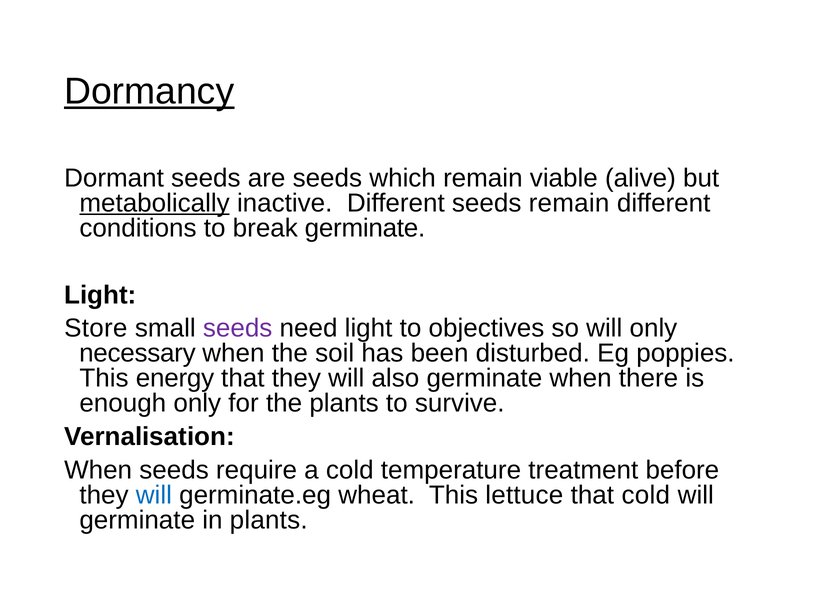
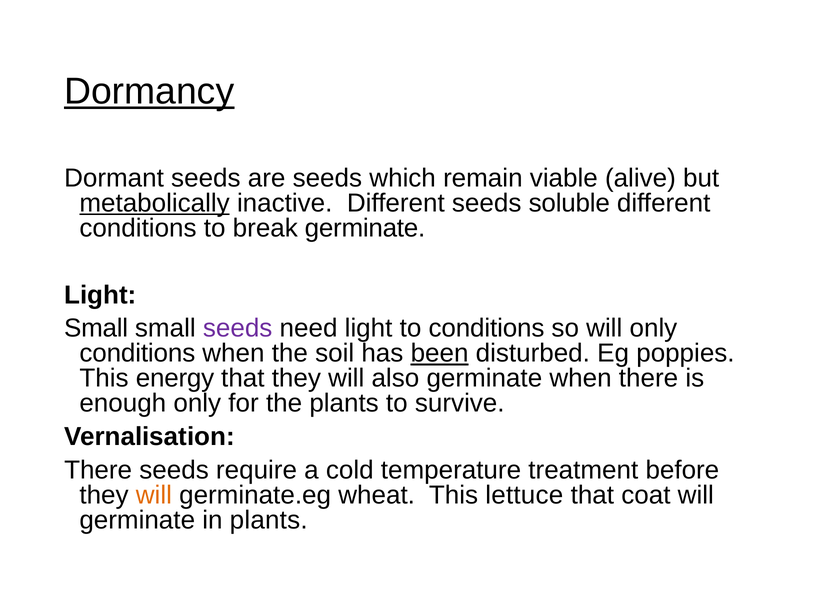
seeds remain: remain -> soluble
Store at (96, 329): Store -> Small
to objectives: objectives -> conditions
necessary at (137, 353): necessary -> conditions
been underline: none -> present
When at (98, 470): When -> There
will at (154, 495) colour: blue -> orange
that cold: cold -> coat
